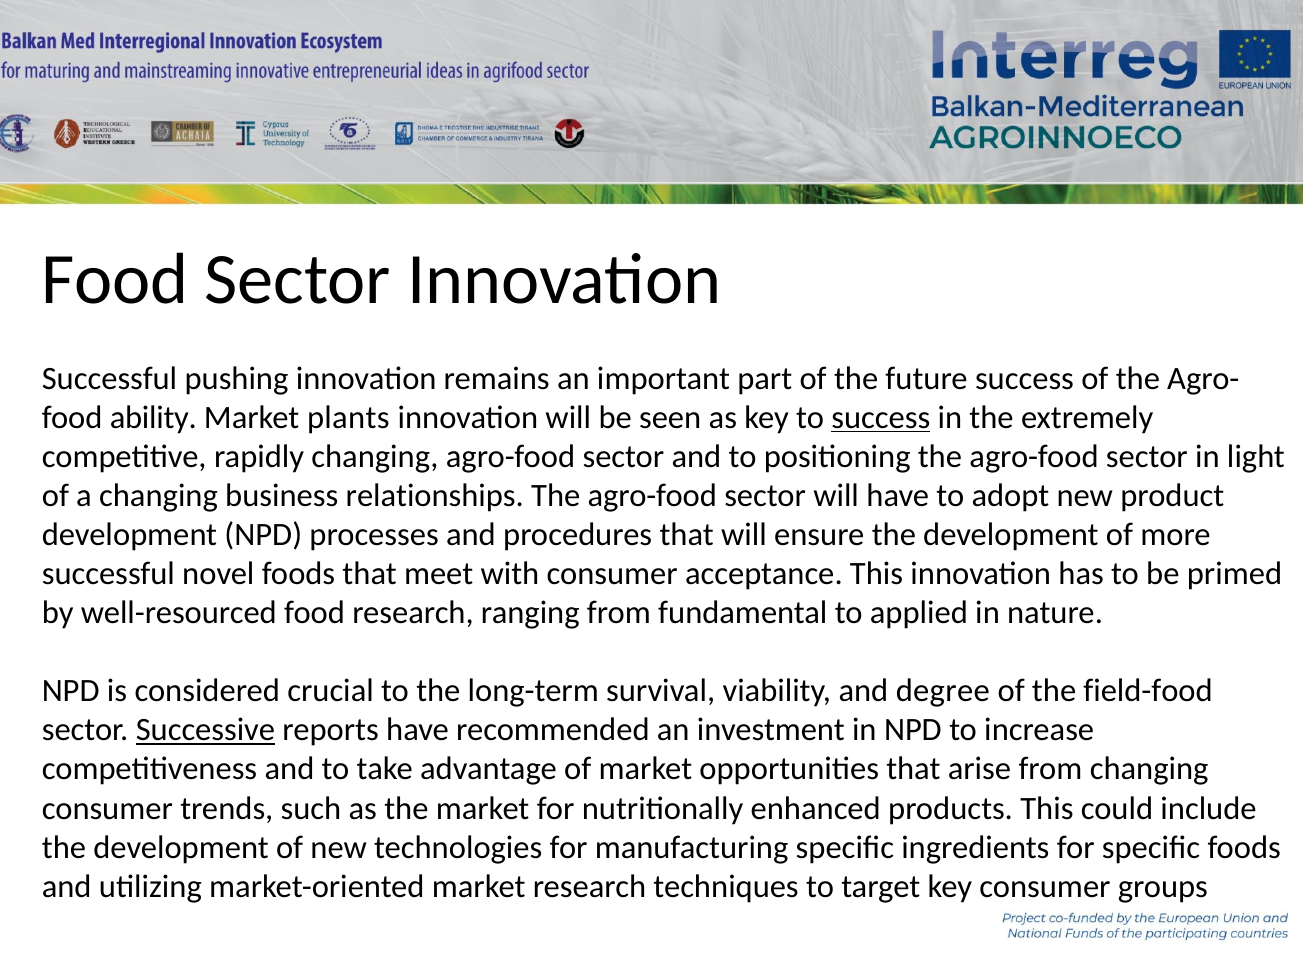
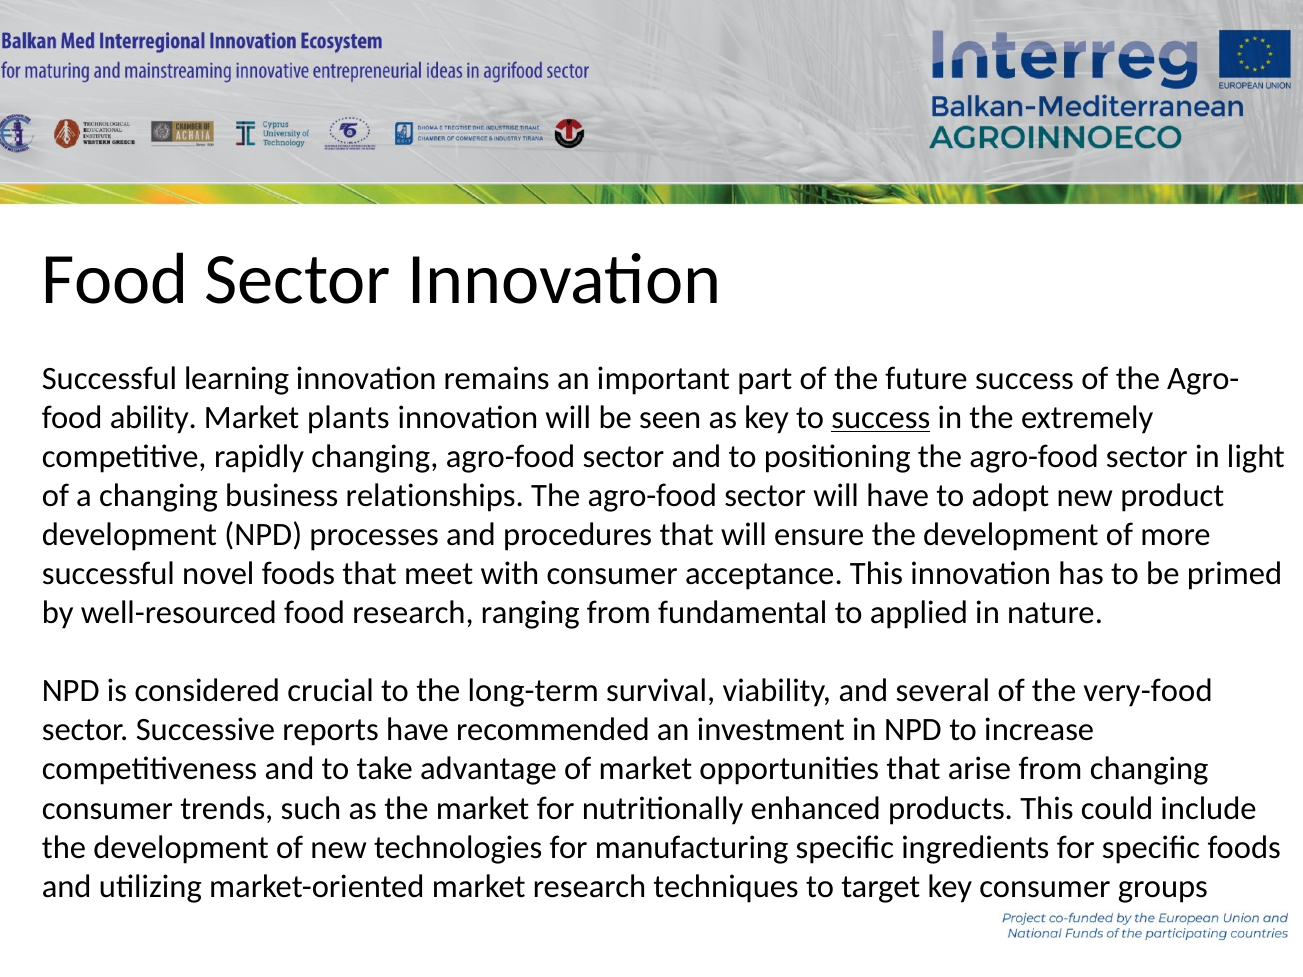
pushing: pushing -> learning
degree: degree -> several
field-food: field-food -> very-food
Successive underline: present -> none
